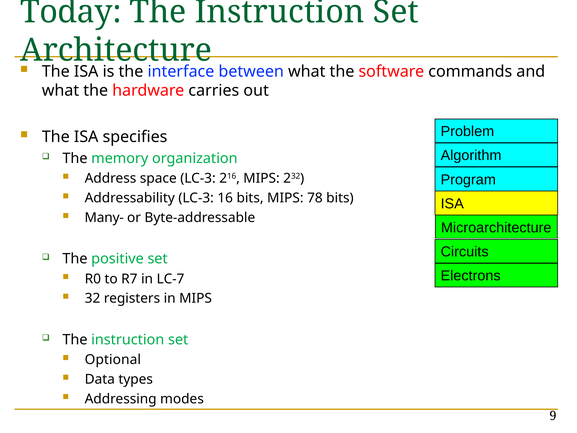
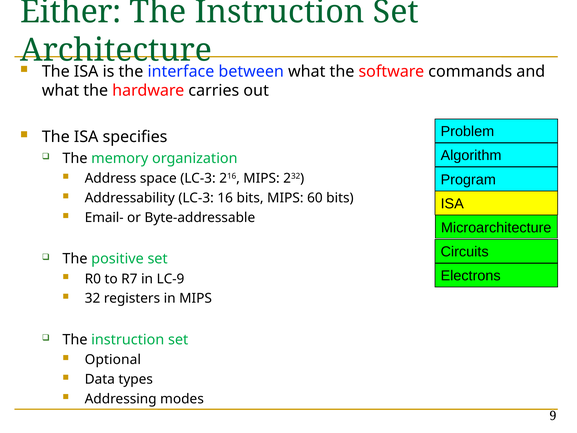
Today: Today -> Either
78: 78 -> 60
Many-: Many- -> Email-
LC-7: LC-7 -> LC-9
